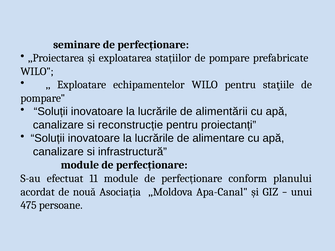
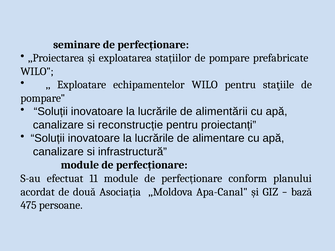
nouă: nouă -> două
unui: unui -> bază
